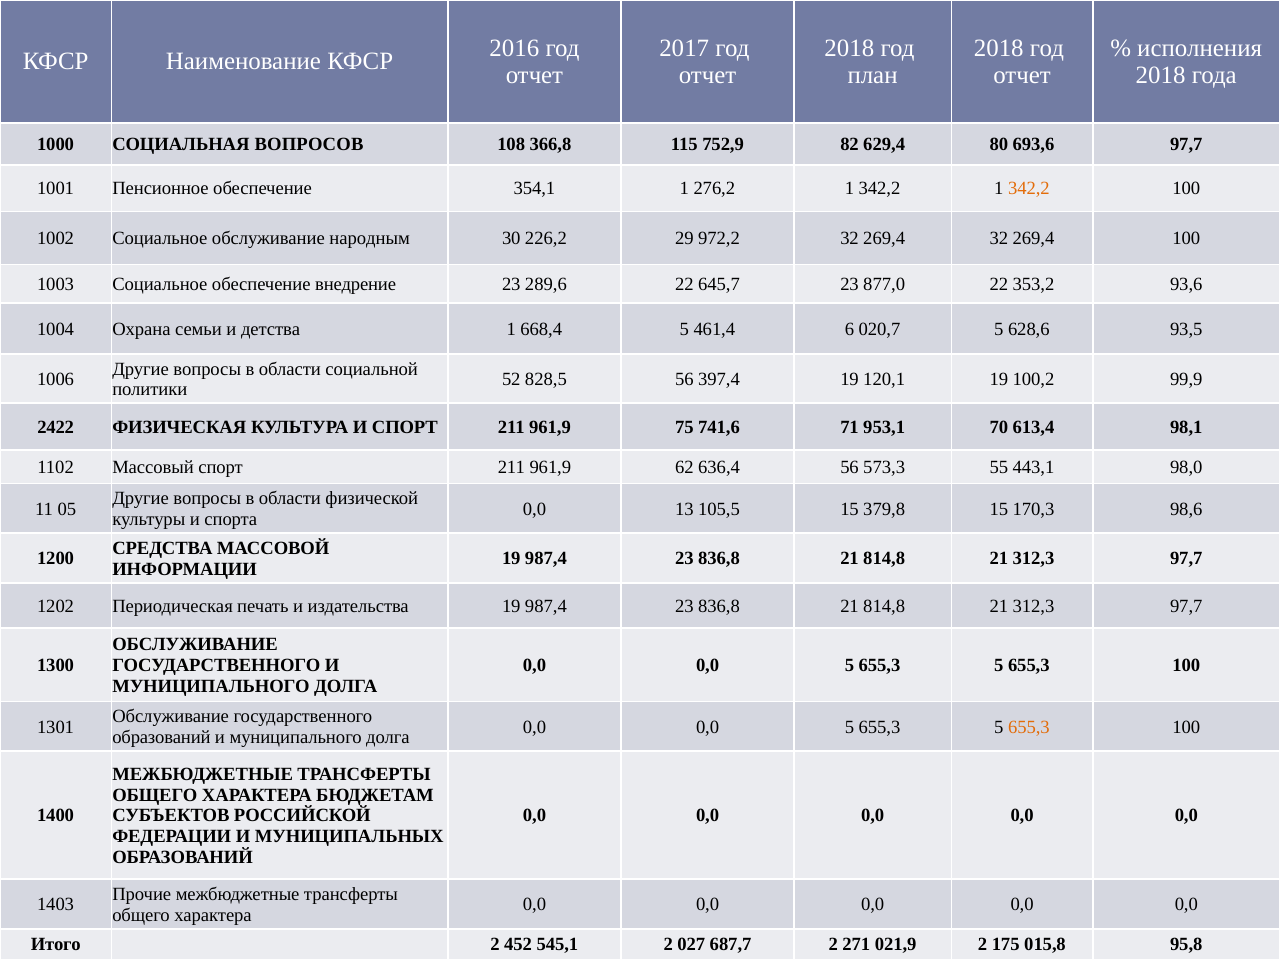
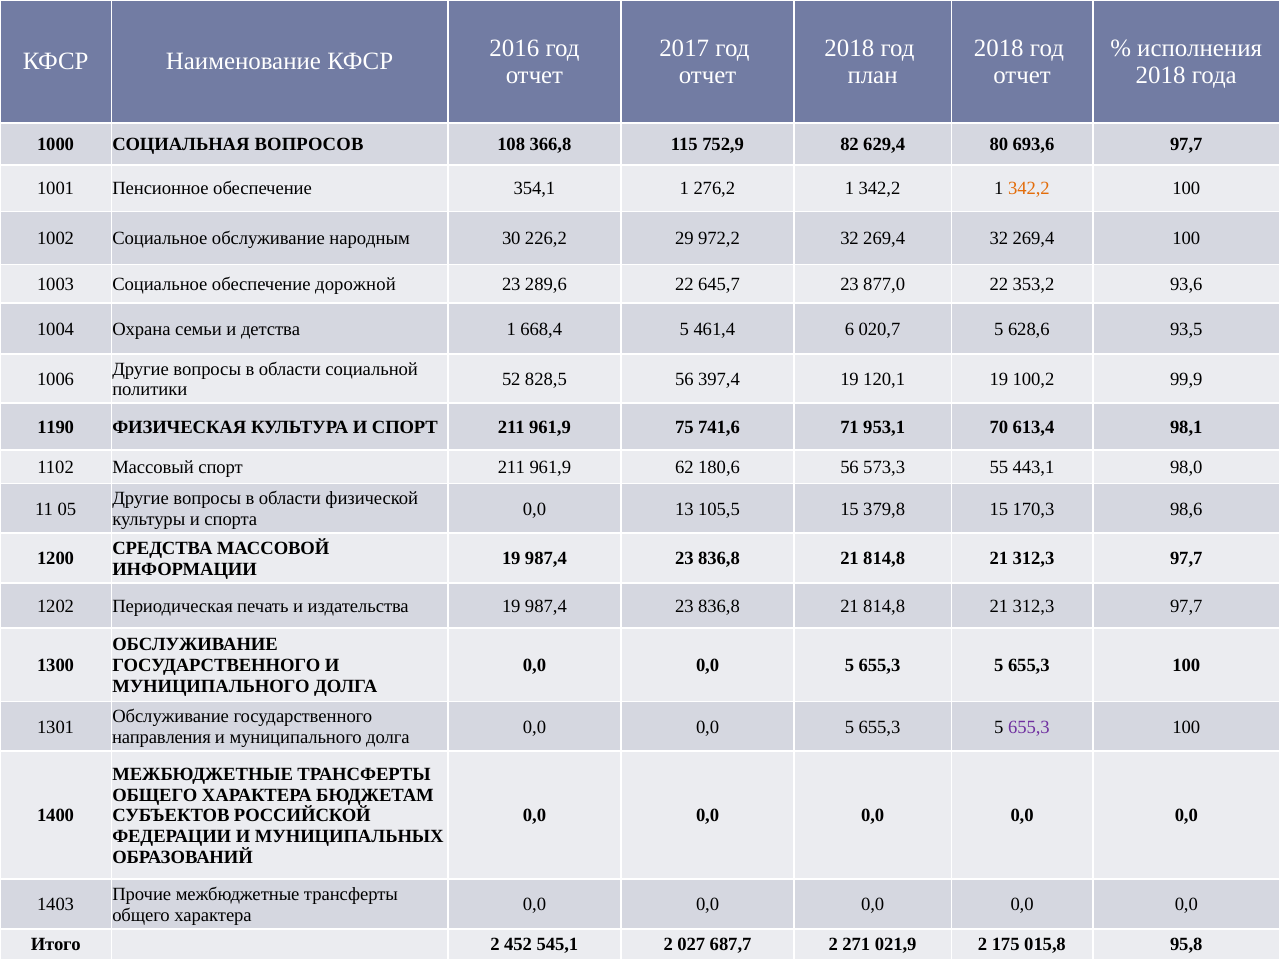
внедрение: внедрение -> дорожной
2422: 2422 -> 1190
636,4: 636,4 -> 180,6
655,3 at (1029, 727) colour: orange -> purple
образований at (161, 737): образований -> направления
